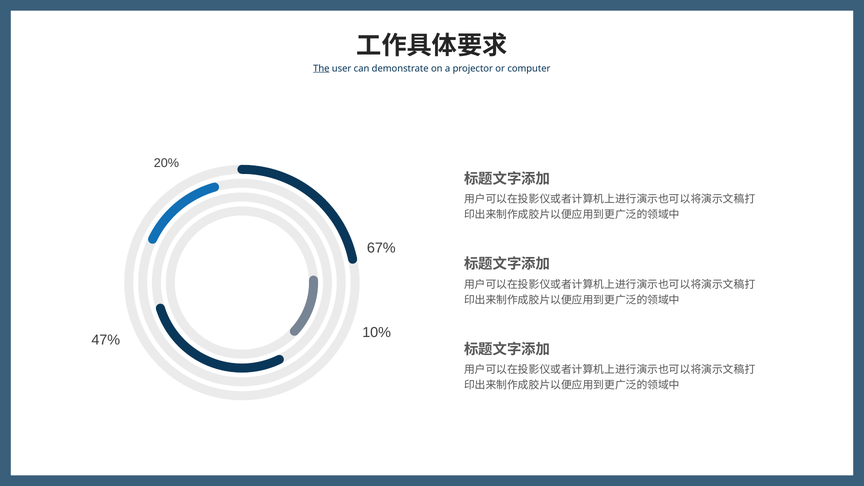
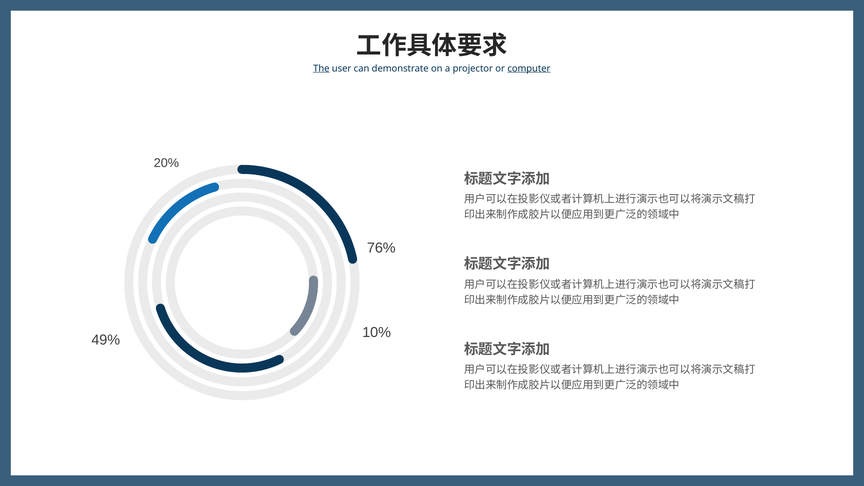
computer underline: none -> present
67%: 67% -> 76%
47%: 47% -> 49%
